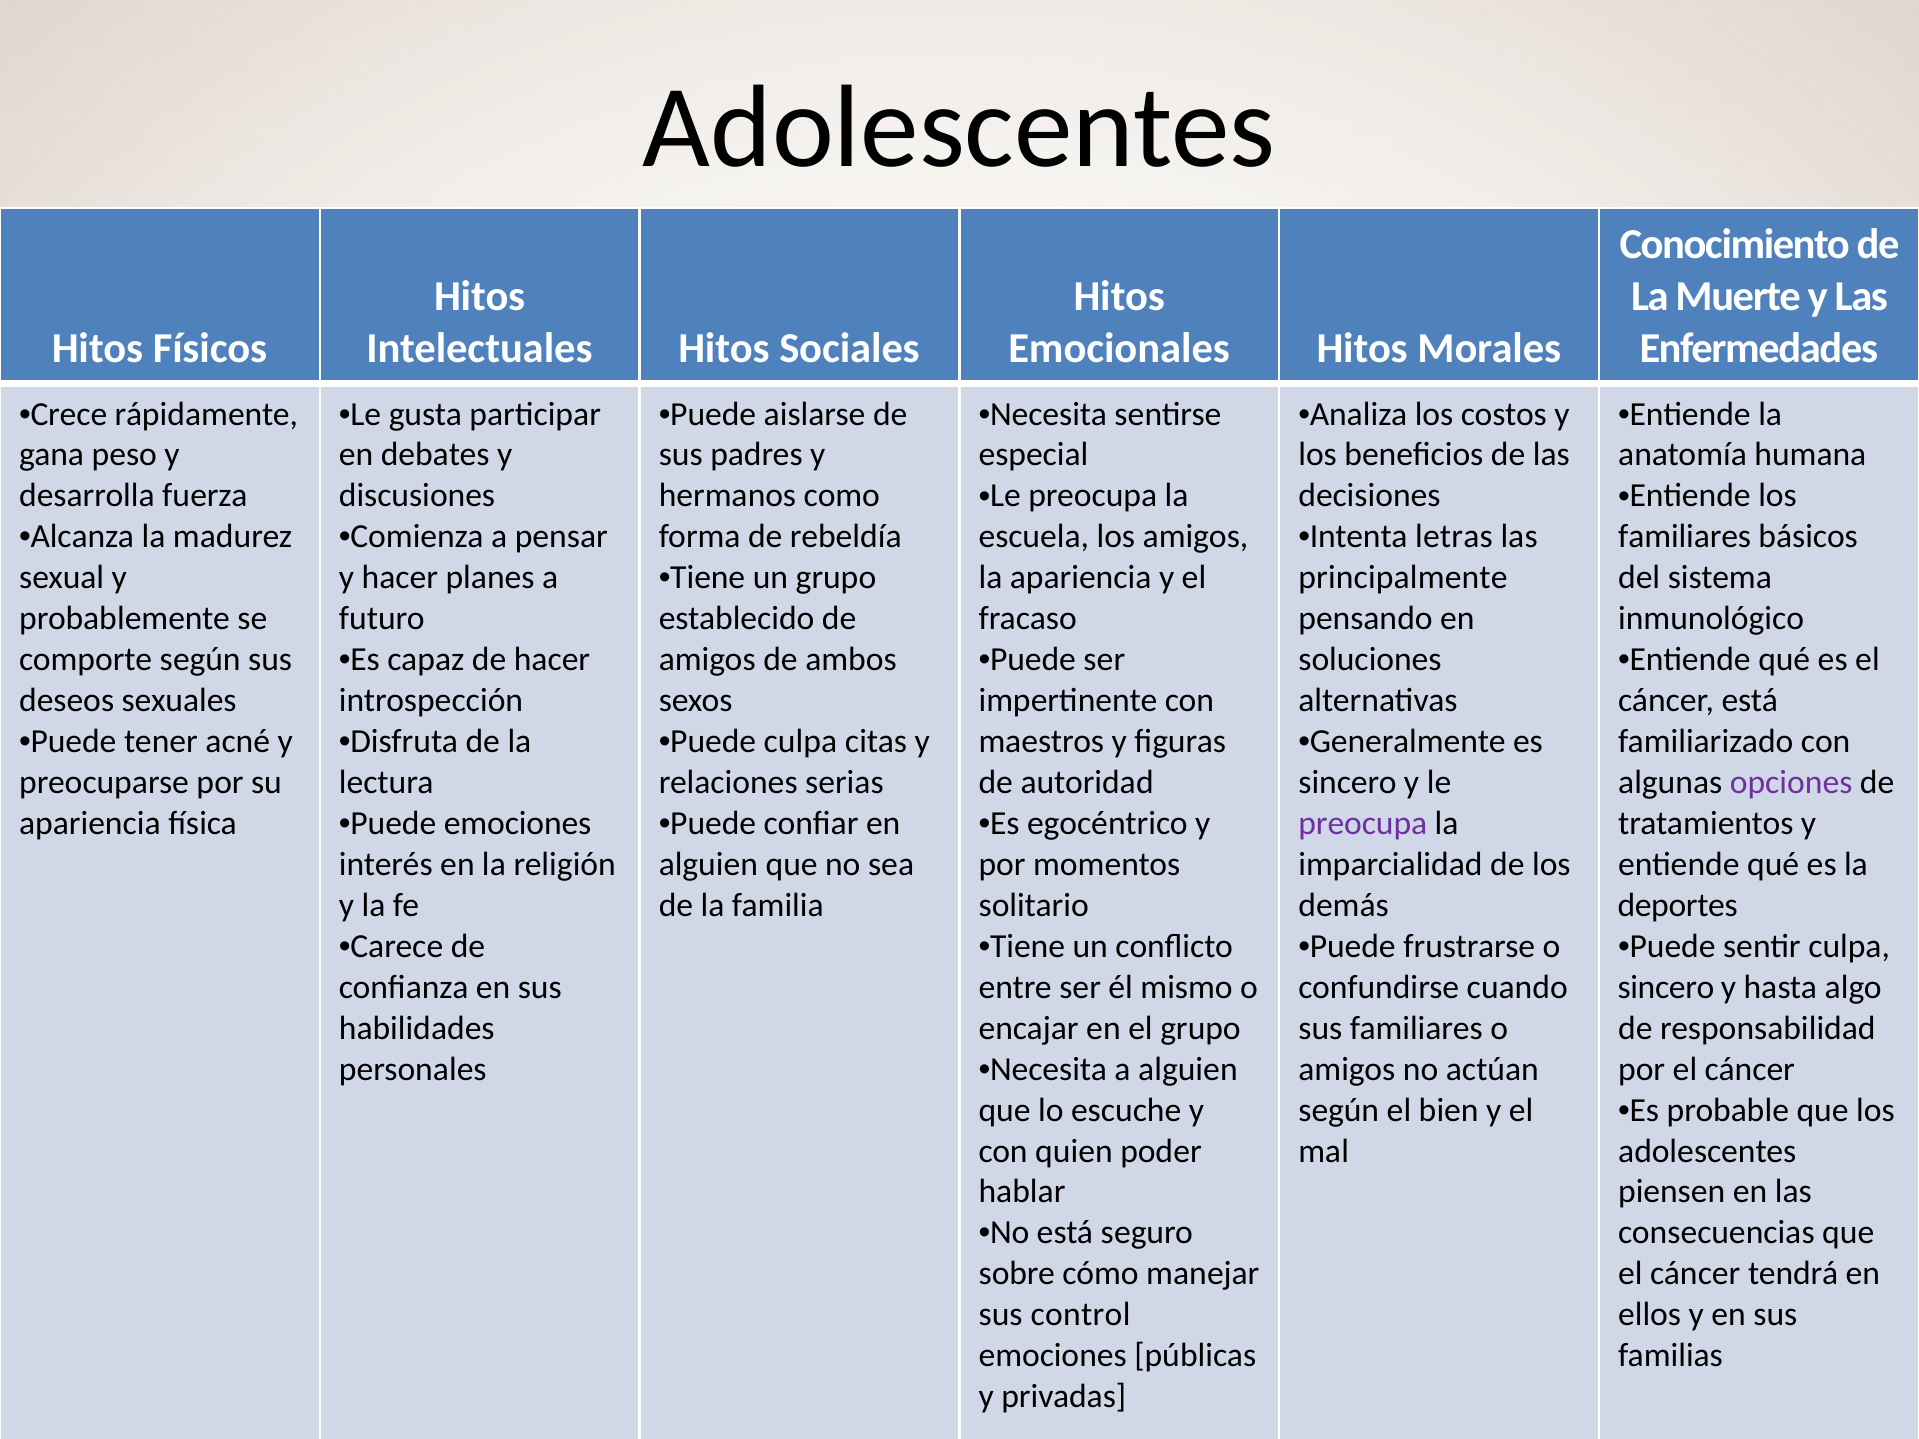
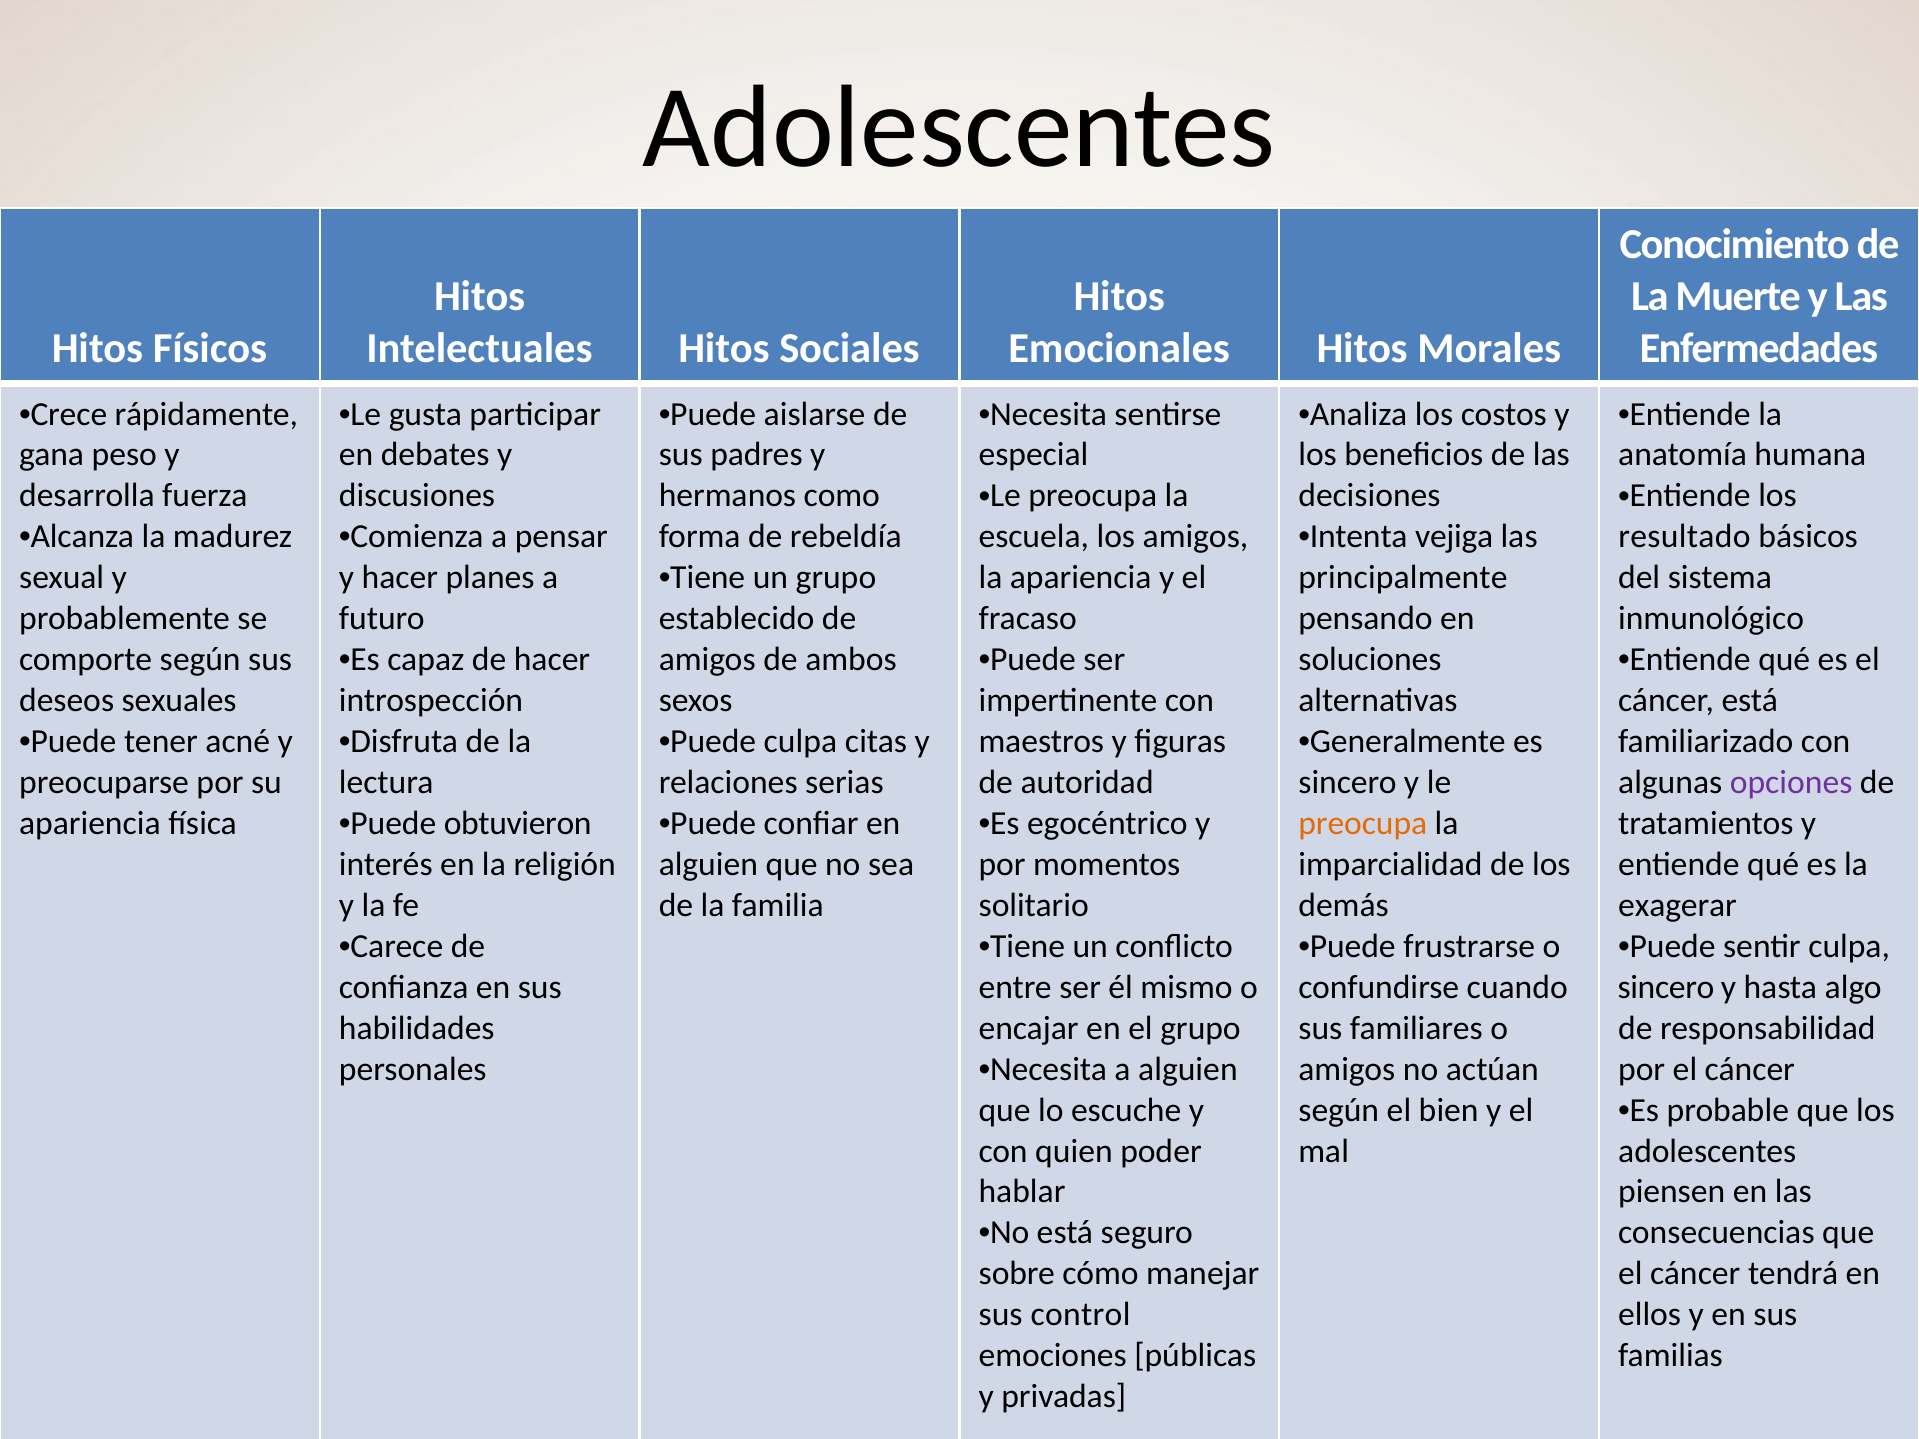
letras: letras -> vejiga
familiares at (1685, 537): familiares -> resultado
Puede emociones: emociones -> obtuvieron
preocupa at (1363, 824) colour: purple -> orange
deportes: deportes -> exagerar
